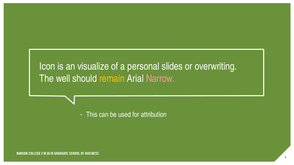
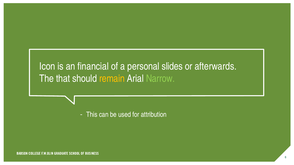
visualize: visualize -> financial
overwriting: overwriting -> afterwards
well: well -> that
Narrow colour: pink -> light green
